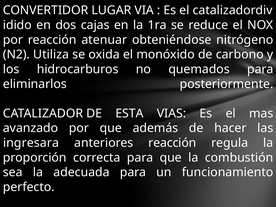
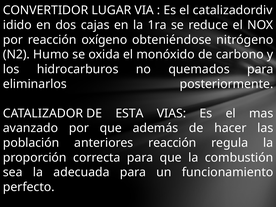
atenuar: atenuar -> oxígeno
Utiliza: Utiliza -> Humo
ingresara: ingresara -> población
